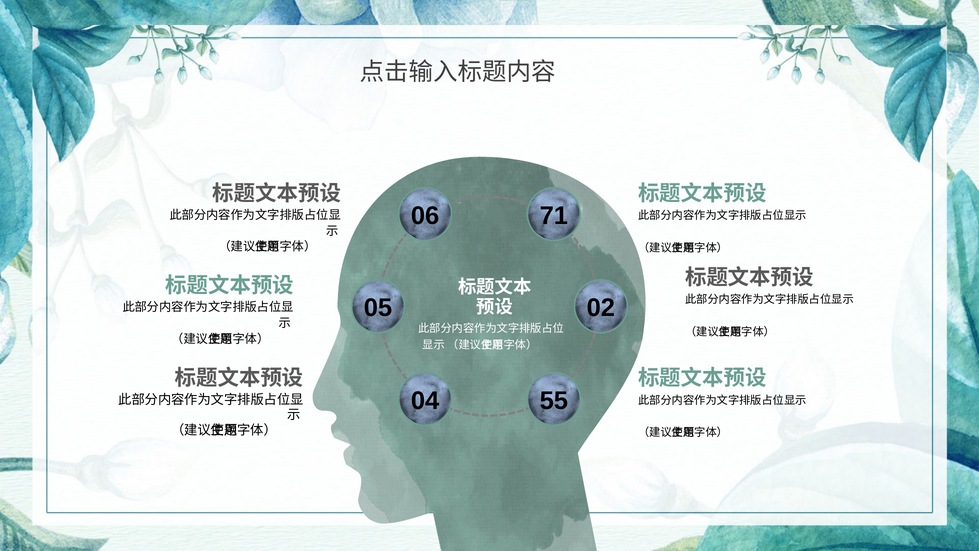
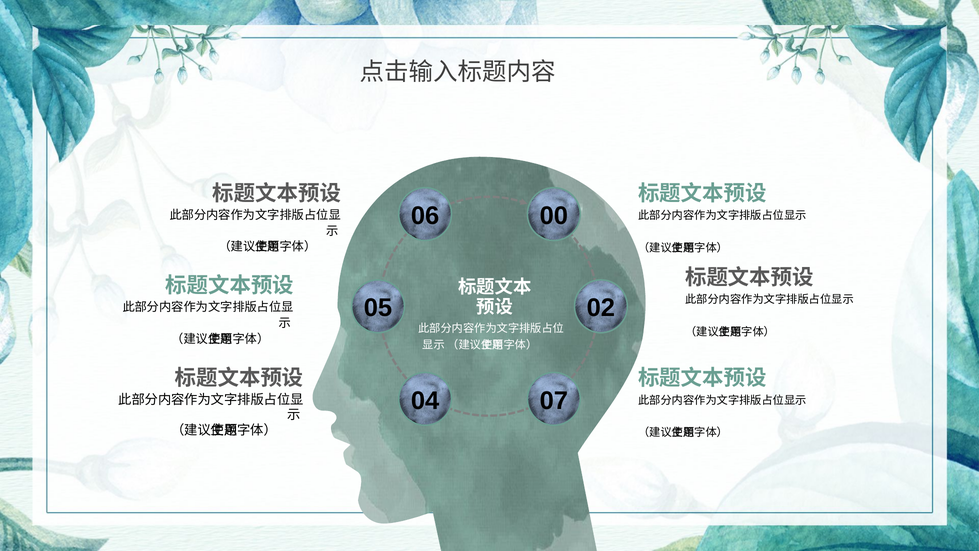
71: 71 -> 00
55: 55 -> 07
